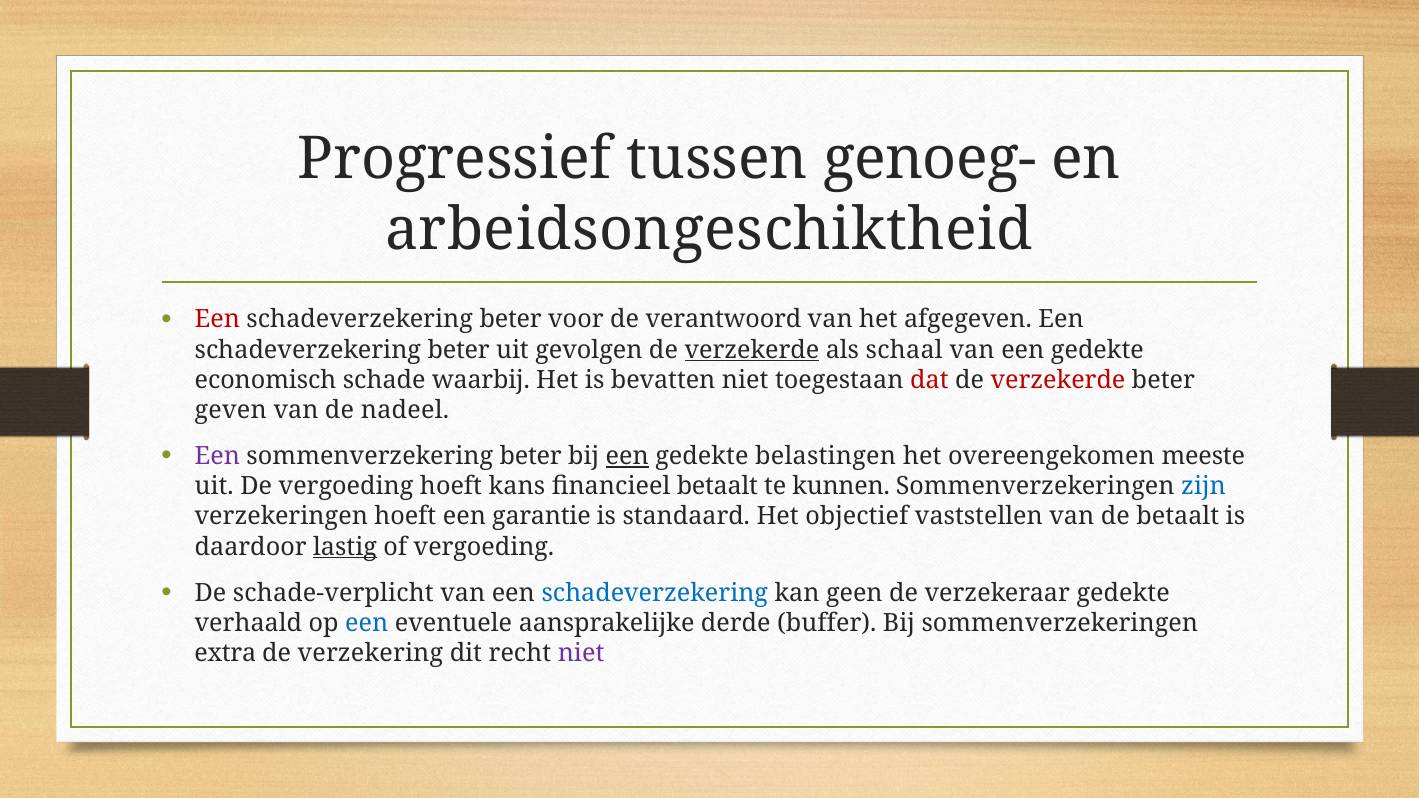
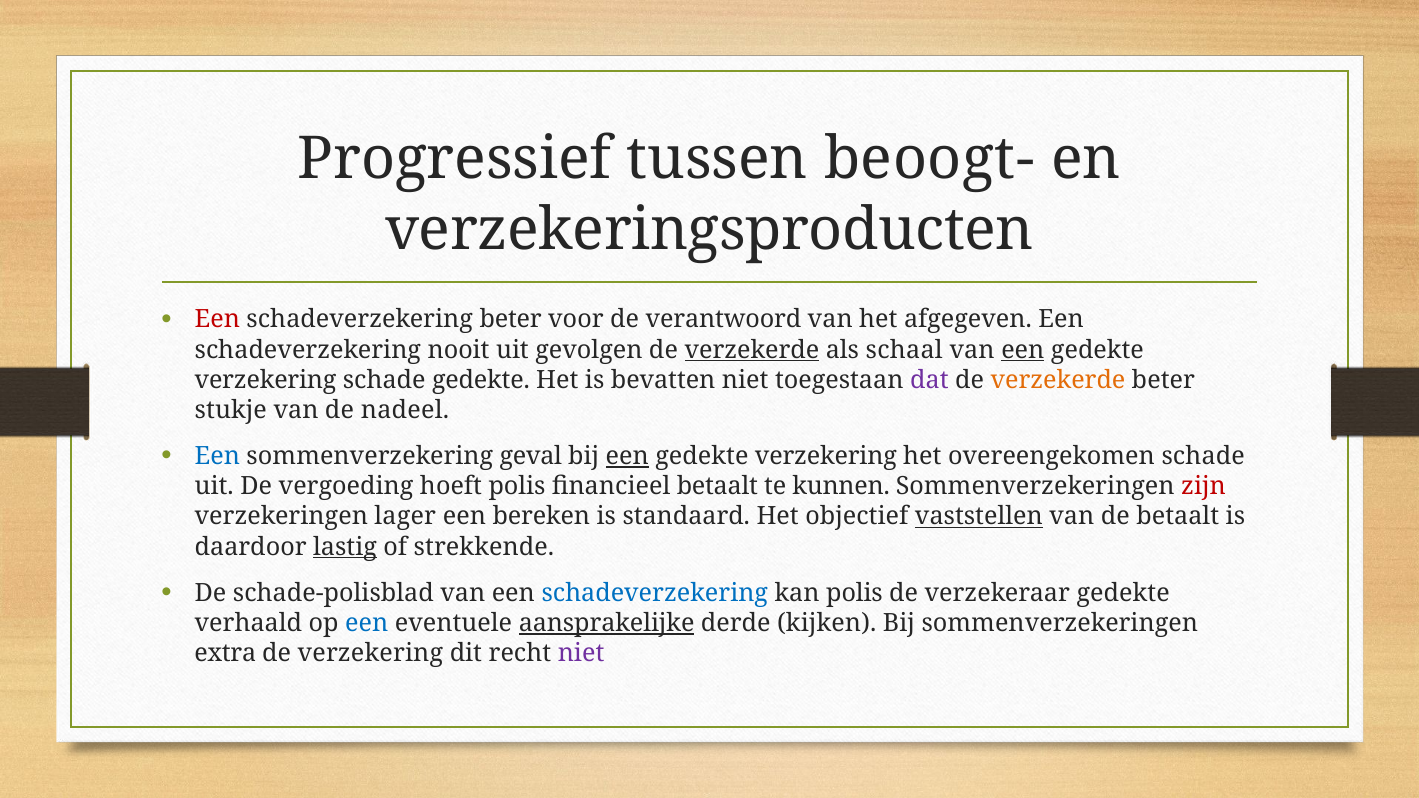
genoeg-: genoeg- -> beoogt-
arbeidsongeschiktheid: arbeidsongeschiktheid -> verzekeringsproducten
beter at (459, 350): beter -> nooit
een at (1023, 350) underline: none -> present
economisch at (266, 380): economisch -> verzekering
schade waarbij: waarbij -> gedekte
dat colour: red -> purple
verzekerde at (1058, 380) colour: red -> orange
geven: geven -> stukje
Een at (217, 456) colour: purple -> blue
sommenverzekering beter: beter -> geval
belastingen at (826, 456): belastingen -> verzekering
overeengekomen meeste: meeste -> schade
hoeft kans: kans -> polis
zijn colour: blue -> red
verzekeringen hoeft: hoeft -> lager
garantie: garantie -> bereken
vaststellen underline: none -> present
of vergoeding: vergoeding -> strekkende
schade-verplicht: schade-verplicht -> schade-polisblad
kan geen: geen -> polis
aansprakelijke underline: none -> present
buffer: buffer -> kijken
